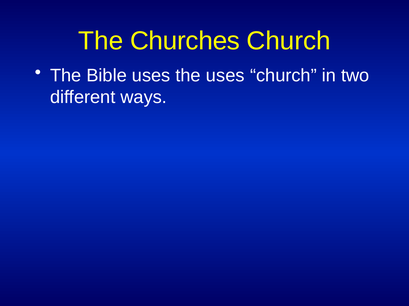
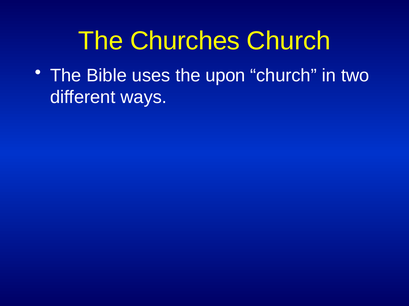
the uses: uses -> upon
